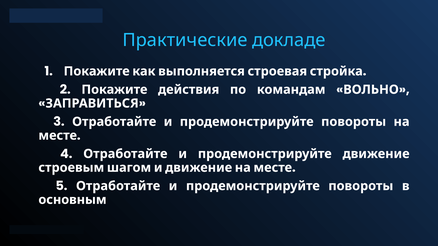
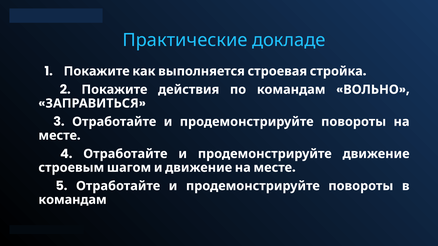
основным at (72, 200): основным -> командам
